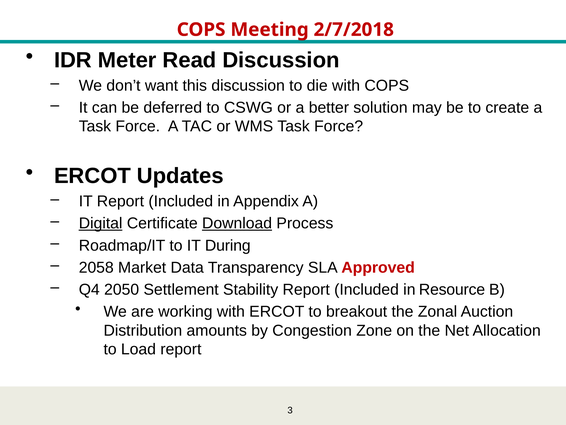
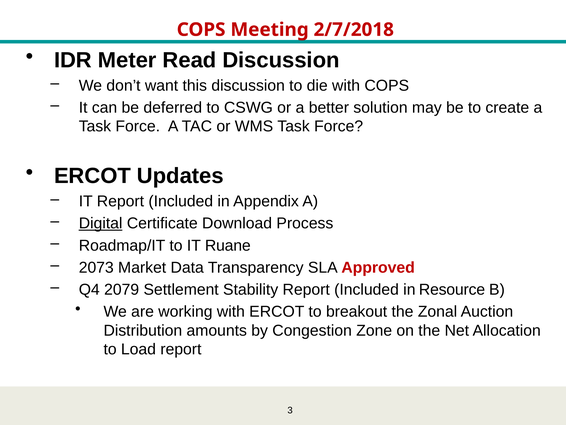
Download underline: present -> none
During: During -> Ruane
2058: 2058 -> 2073
2050: 2050 -> 2079
